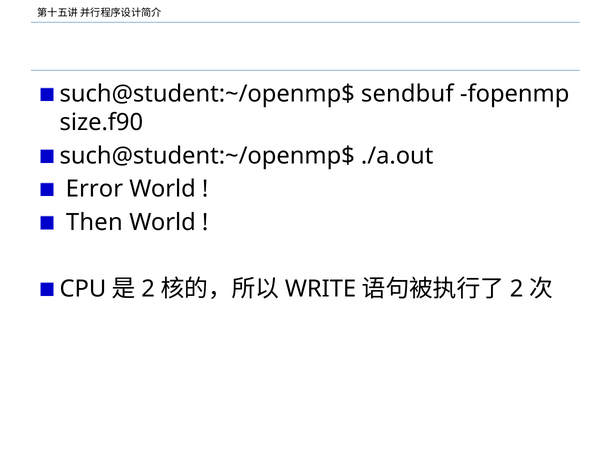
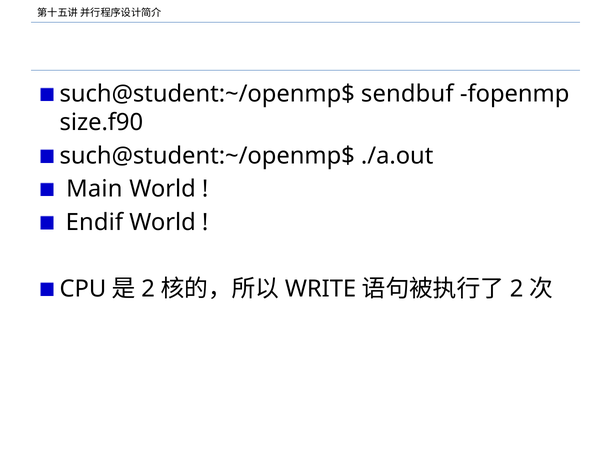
Error: Error -> Main
Then: Then -> Endif
